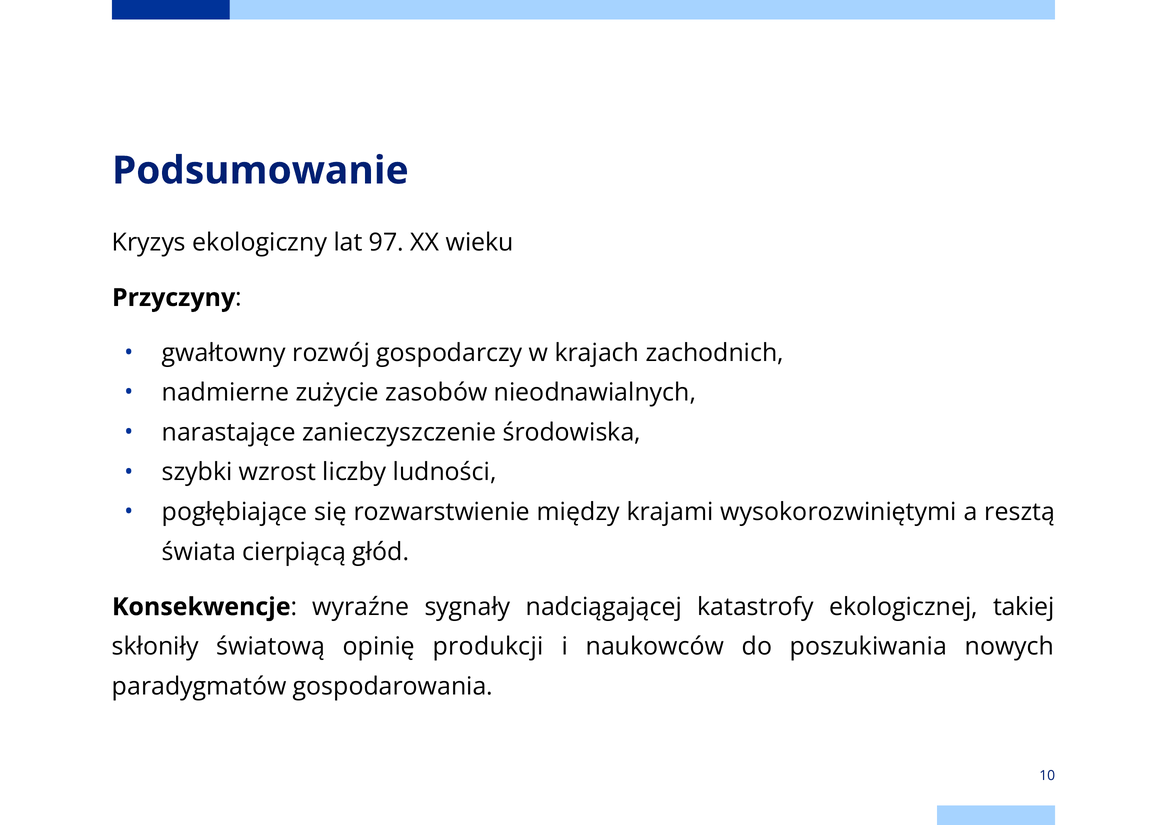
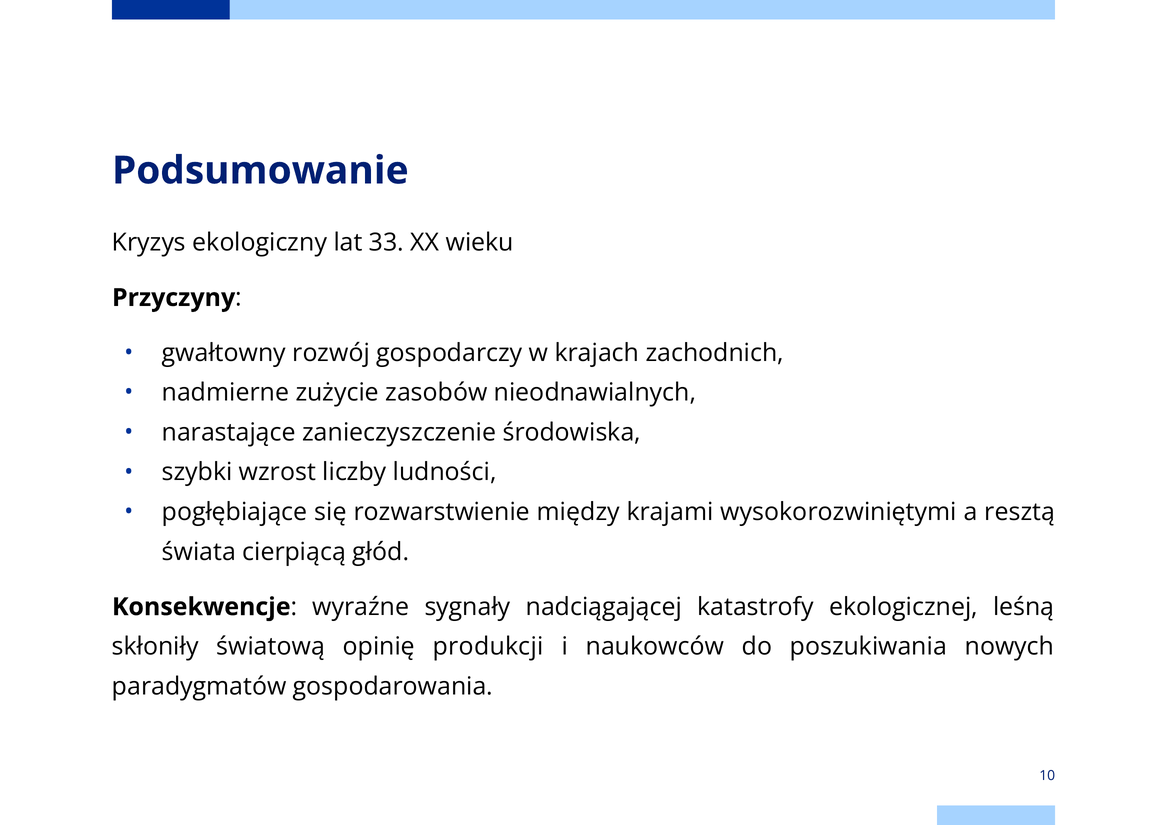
97: 97 -> 33
takiej: takiej -> leśną
